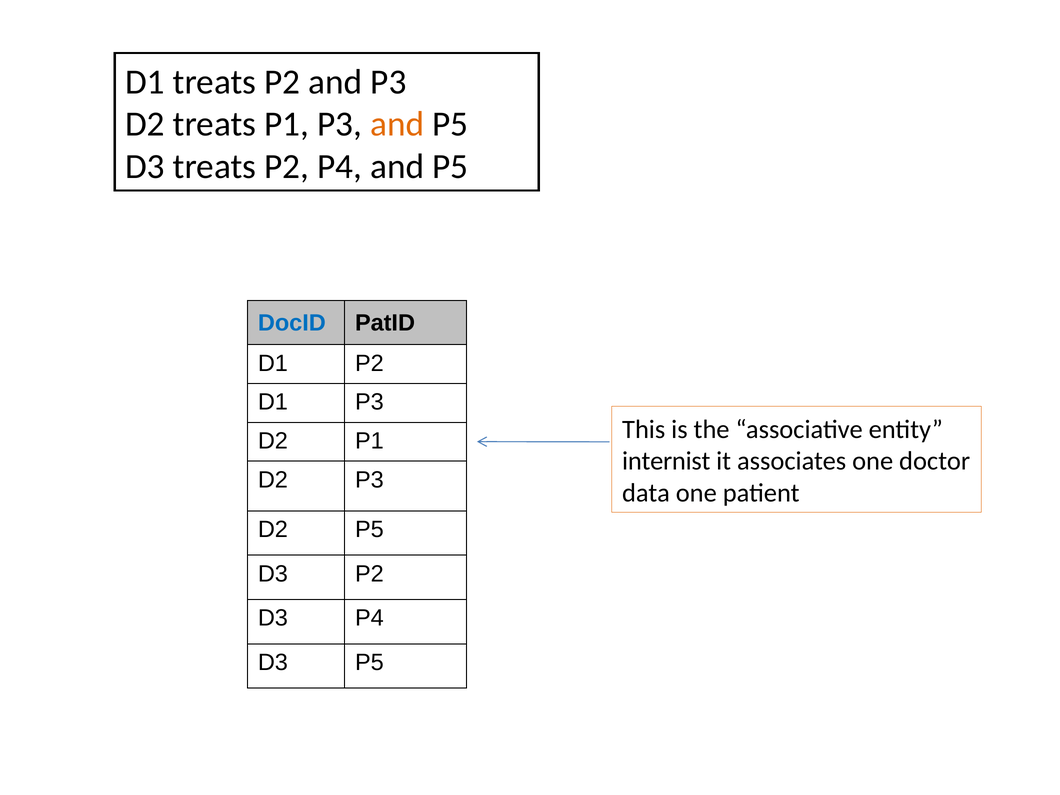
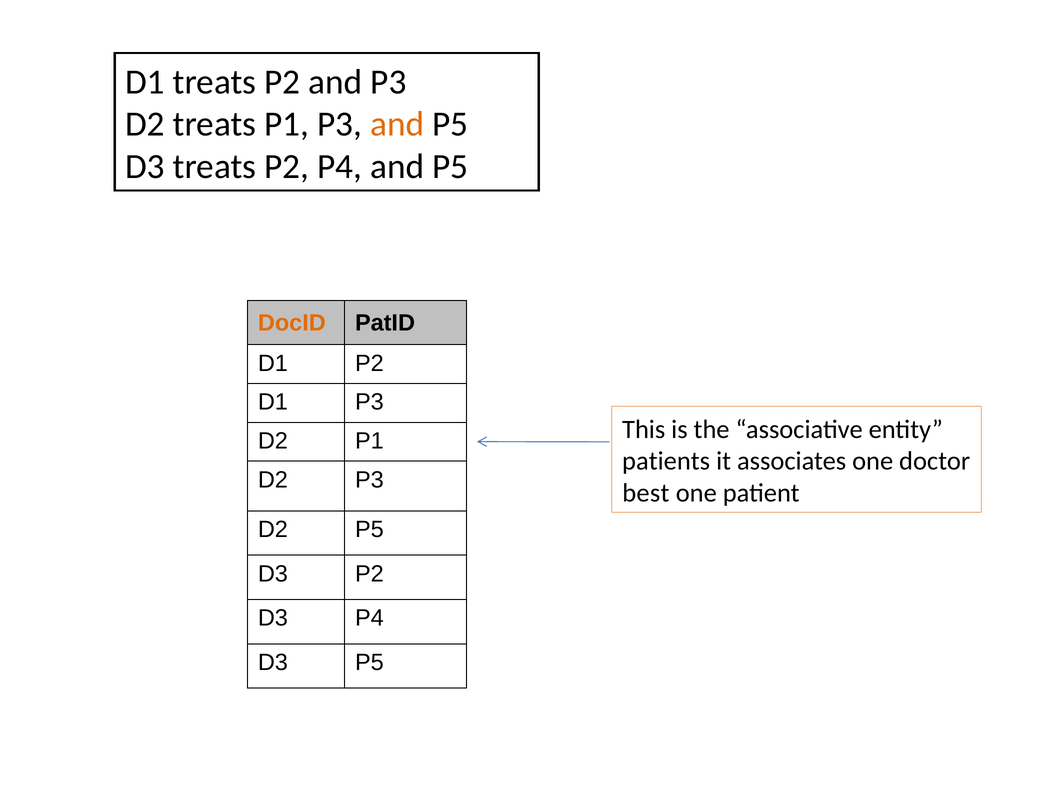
DocID colour: blue -> orange
internist: internist -> patients
data: data -> best
